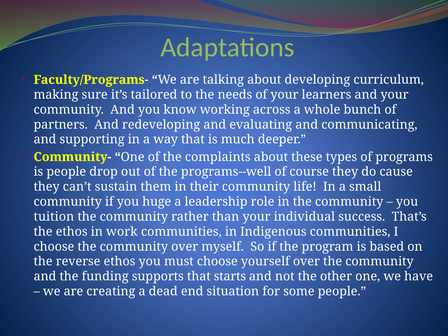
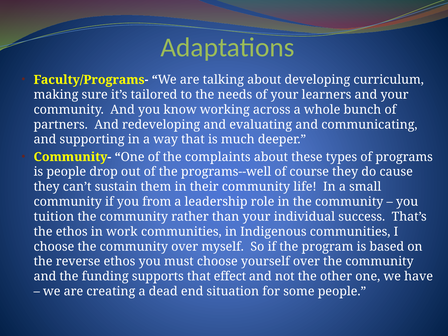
huge: huge -> from
starts: starts -> effect
